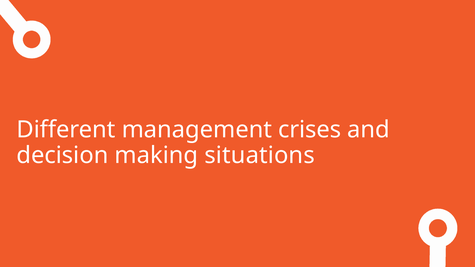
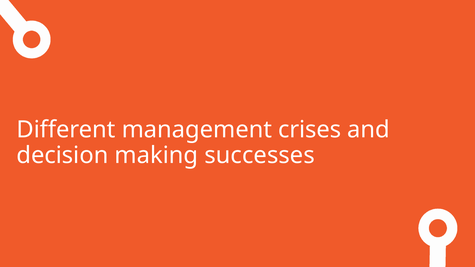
situations: situations -> successes
